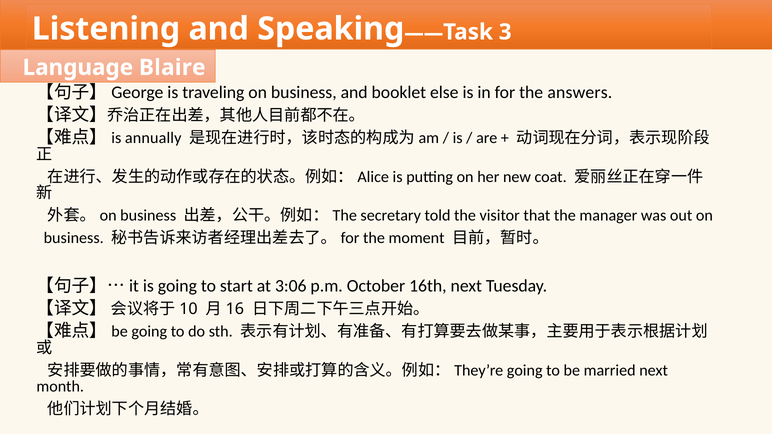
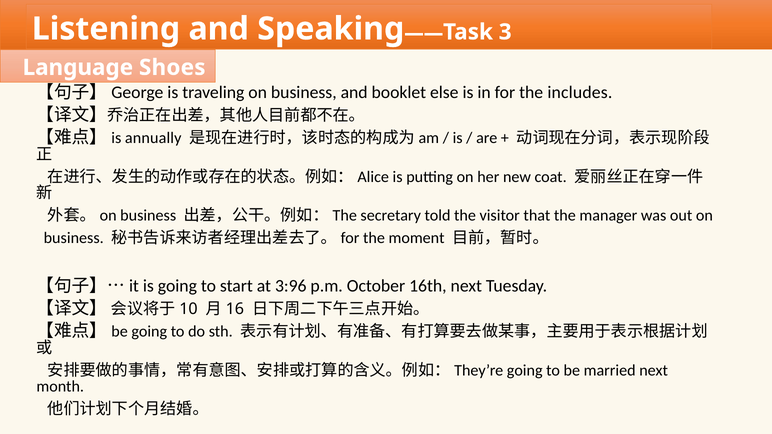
Blaire: Blaire -> Shoes
answers: answers -> includes
3:06: 3:06 -> 3:96
